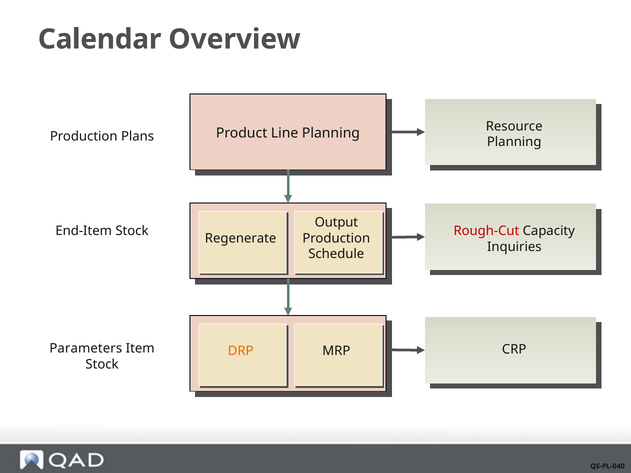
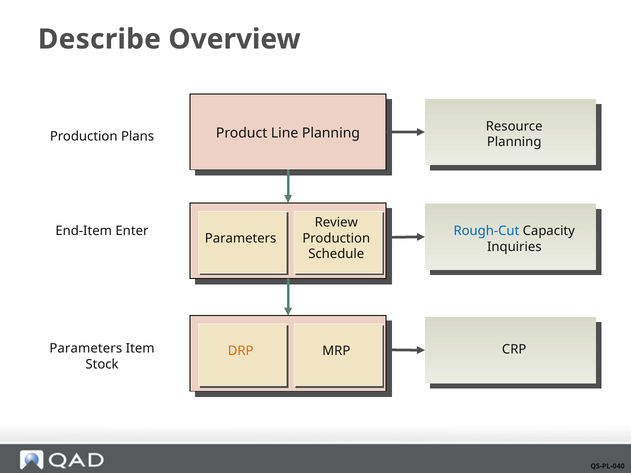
Calendar: Calendar -> Describe
Output: Output -> Review
Rough-Cut colour: red -> blue
End-Item Stock: Stock -> Enter
Regenerate at (241, 238): Regenerate -> Parameters
